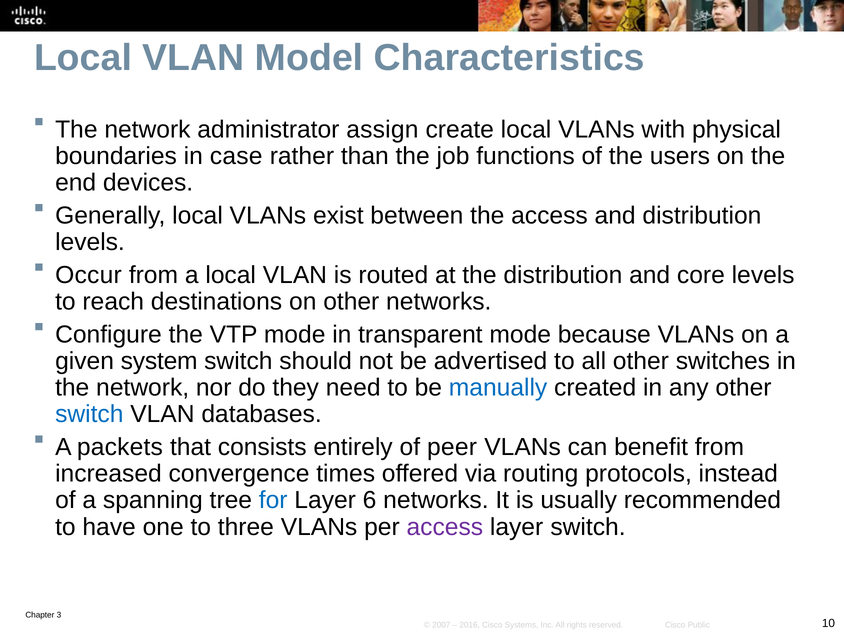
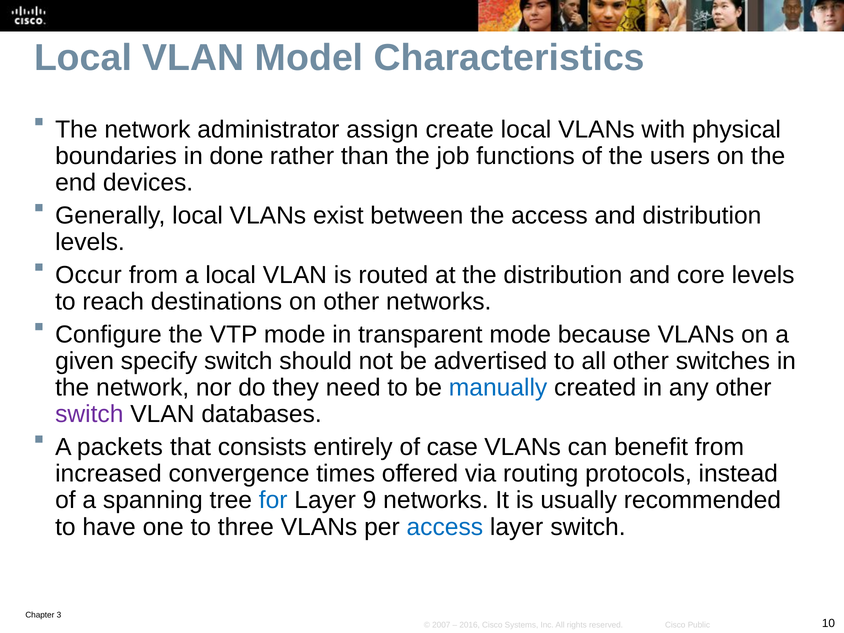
case: case -> done
system: system -> specify
switch at (89, 414) colour: blue -> purple
peer: peer -> case
6: 6 -> 9
access at (445, 527) colour: purple -> blue
